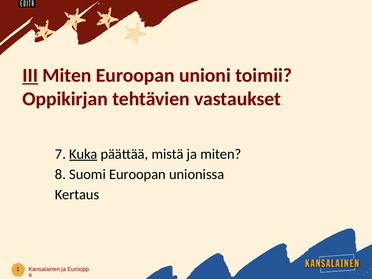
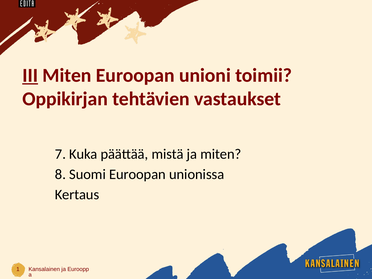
Kuka underline: present -> none
